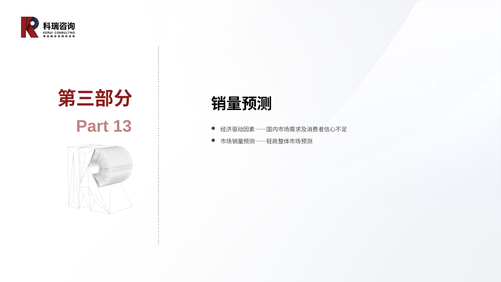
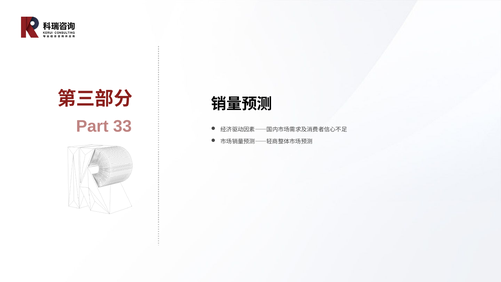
13: 13 -> 33
